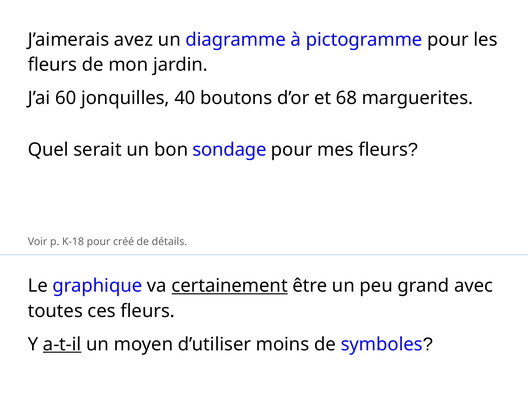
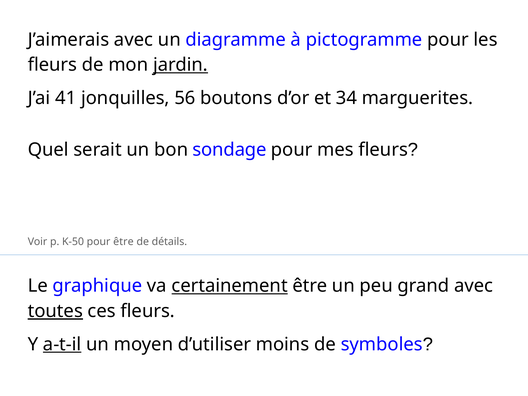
J’aimerais avez: avez -> avec
jardin underline: none -> present
60: 60 -> 41
40: 40 -> 56
68: 68 -> 34
K-18: K-18 -> K-50
pour créé: créé -> être
toutes underline: none -> present
